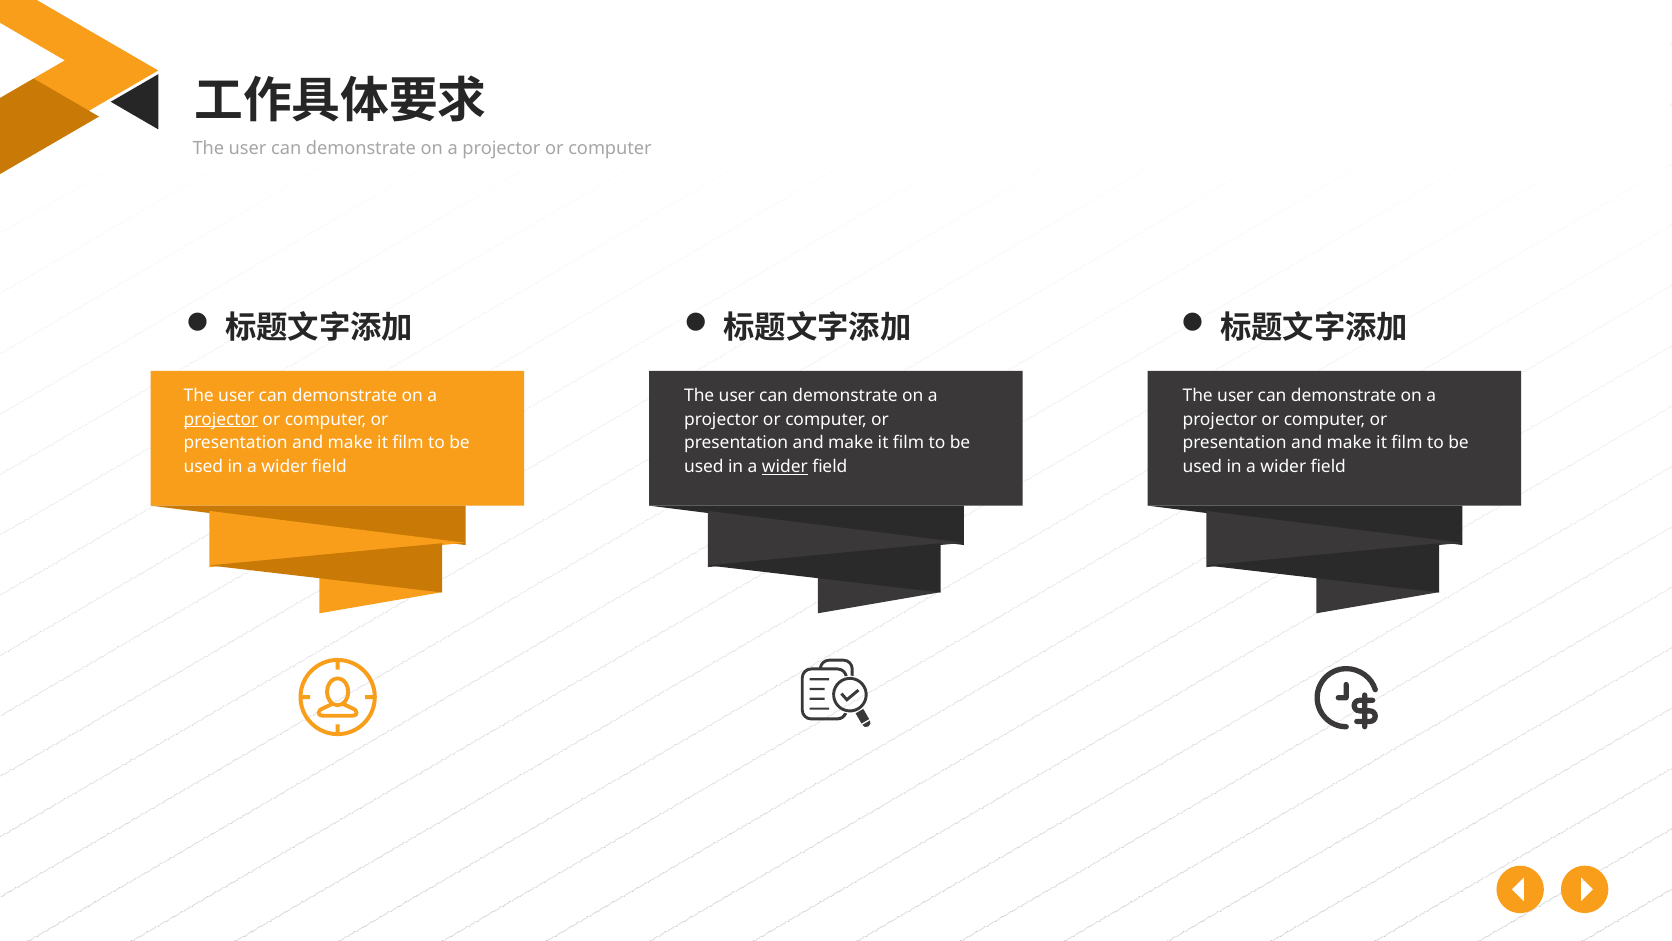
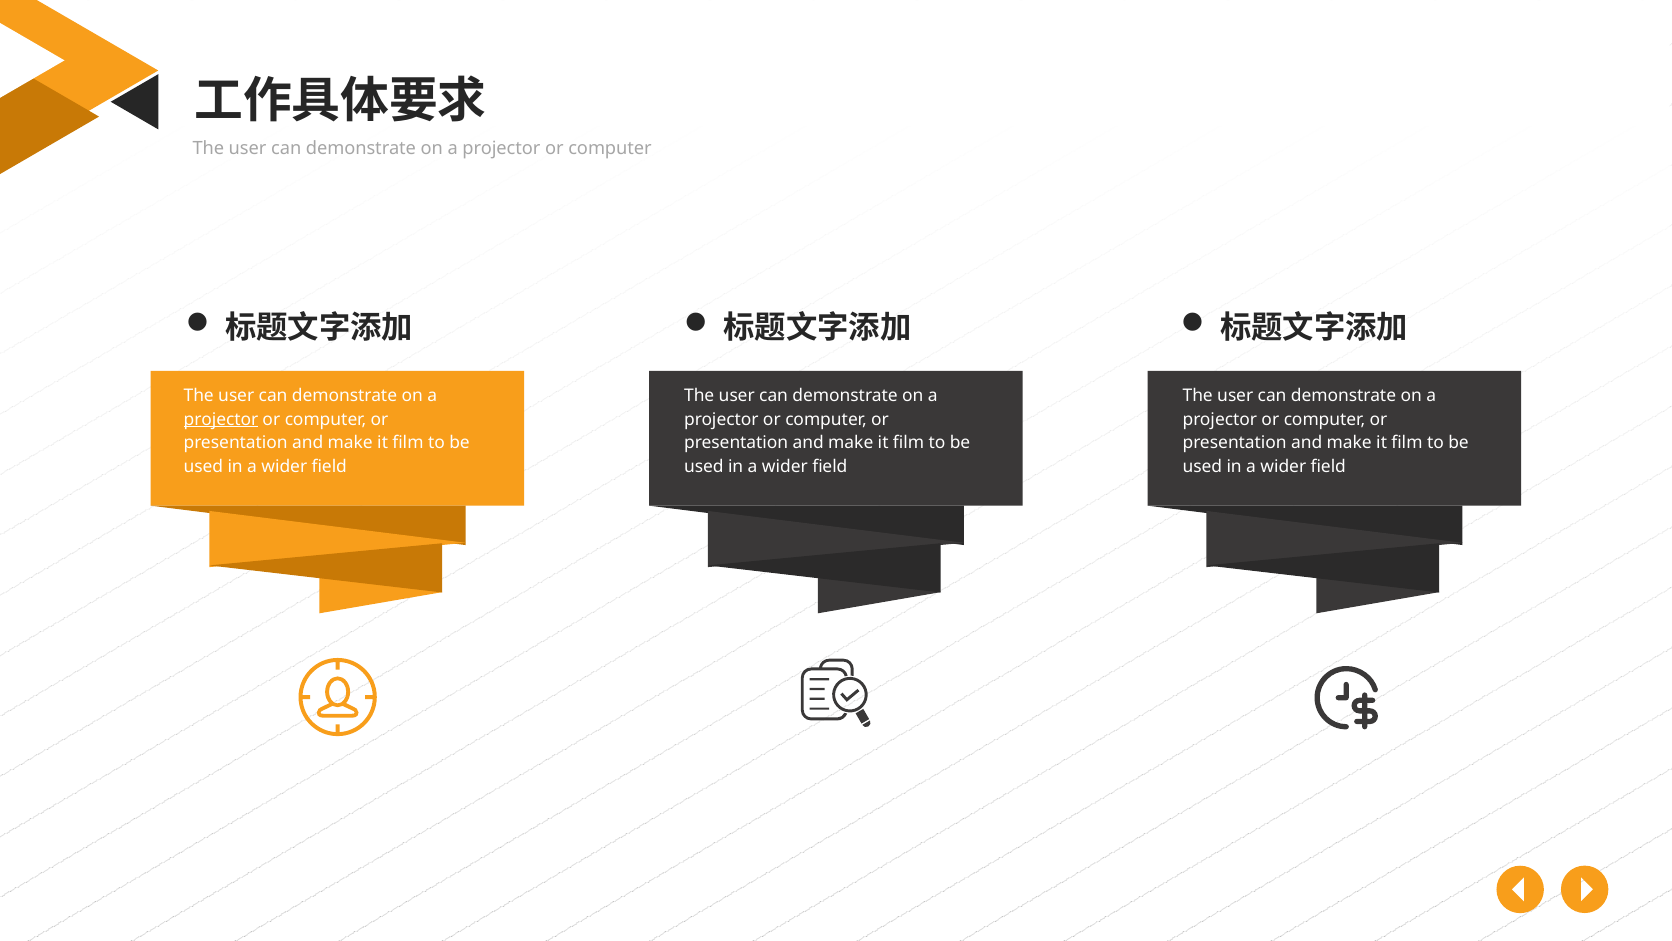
wider at (785, 467) underline: present -> none
